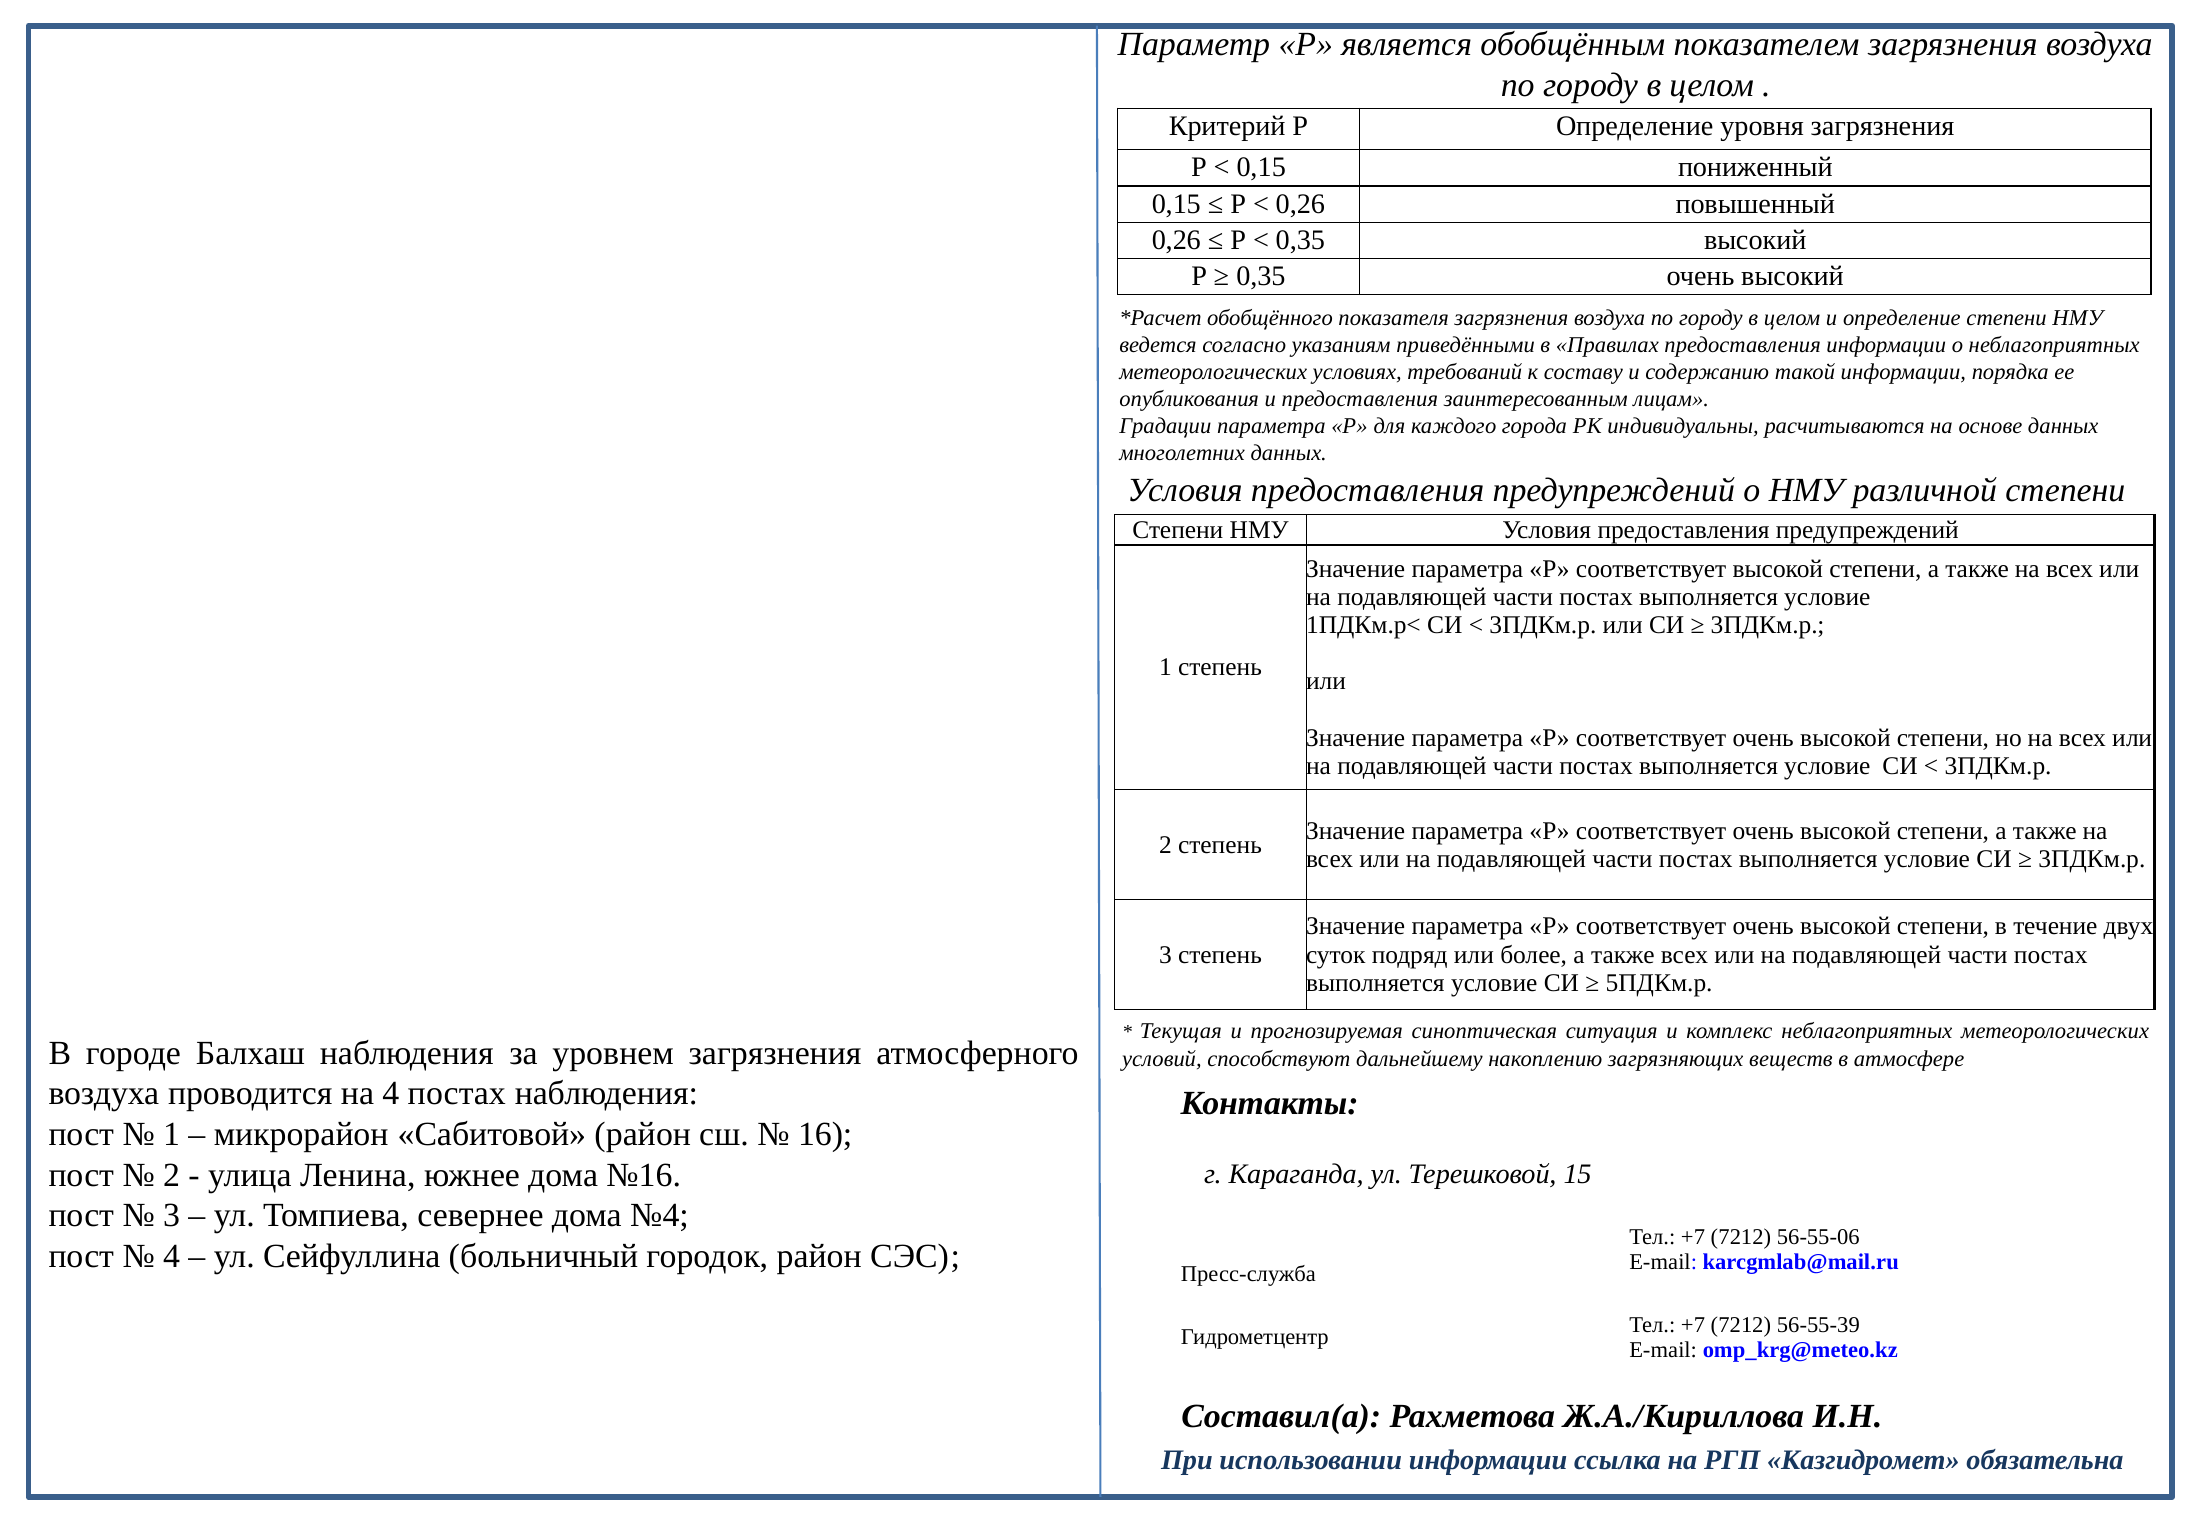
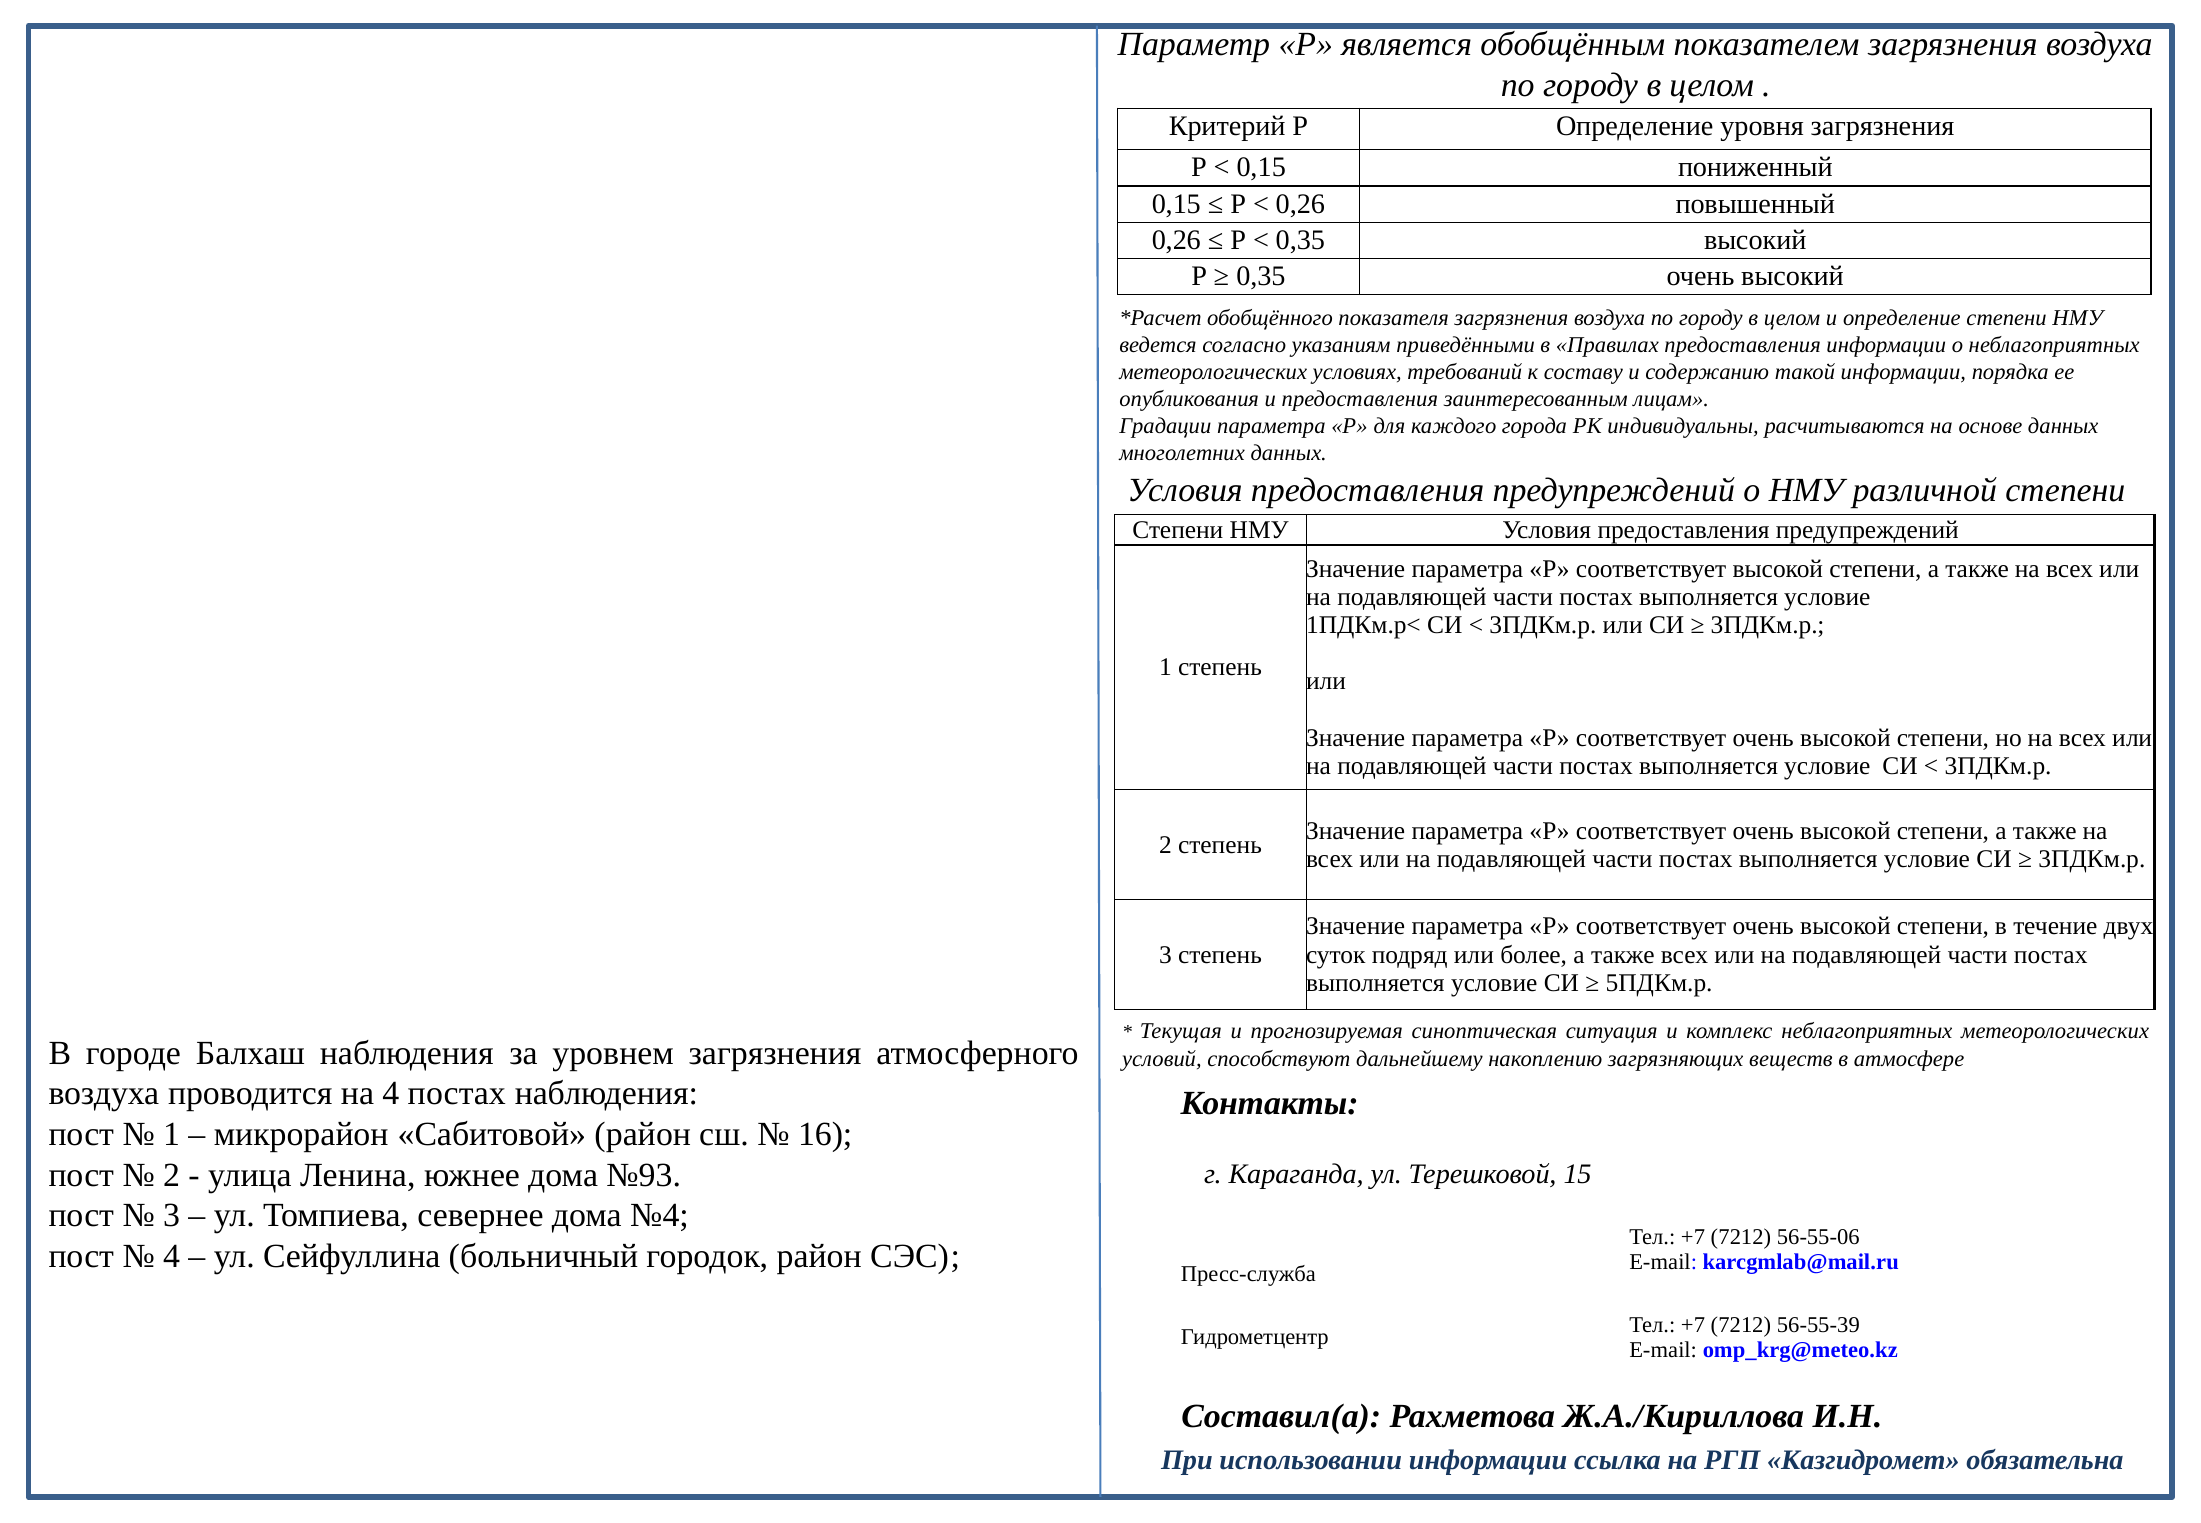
№16: №16 -> №93
